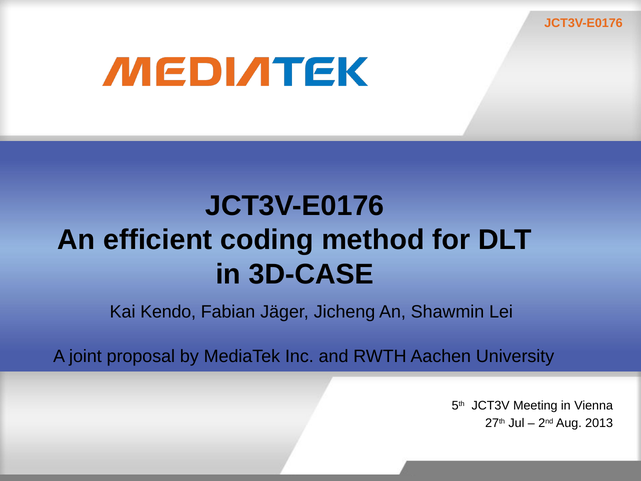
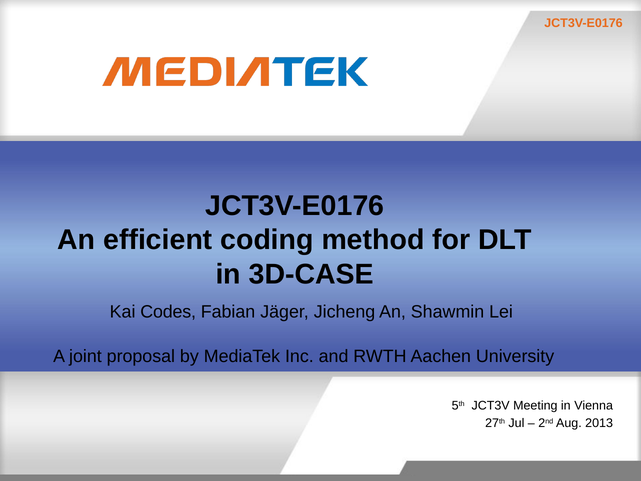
Kendo: Kendo -> Codes
